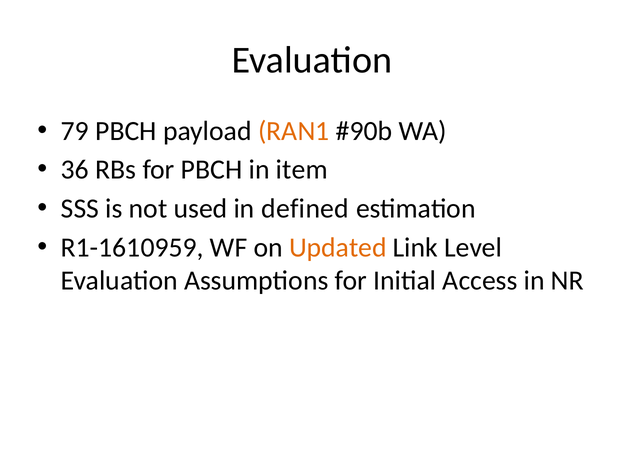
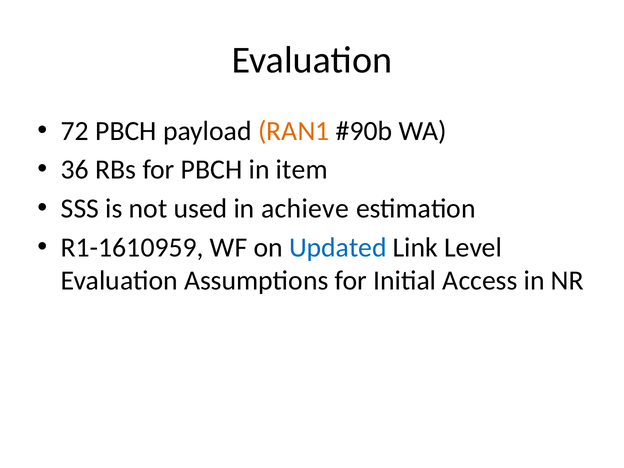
79: 79 -> 72
defined: defined -> achieve
Updated colour: orange -> blue
